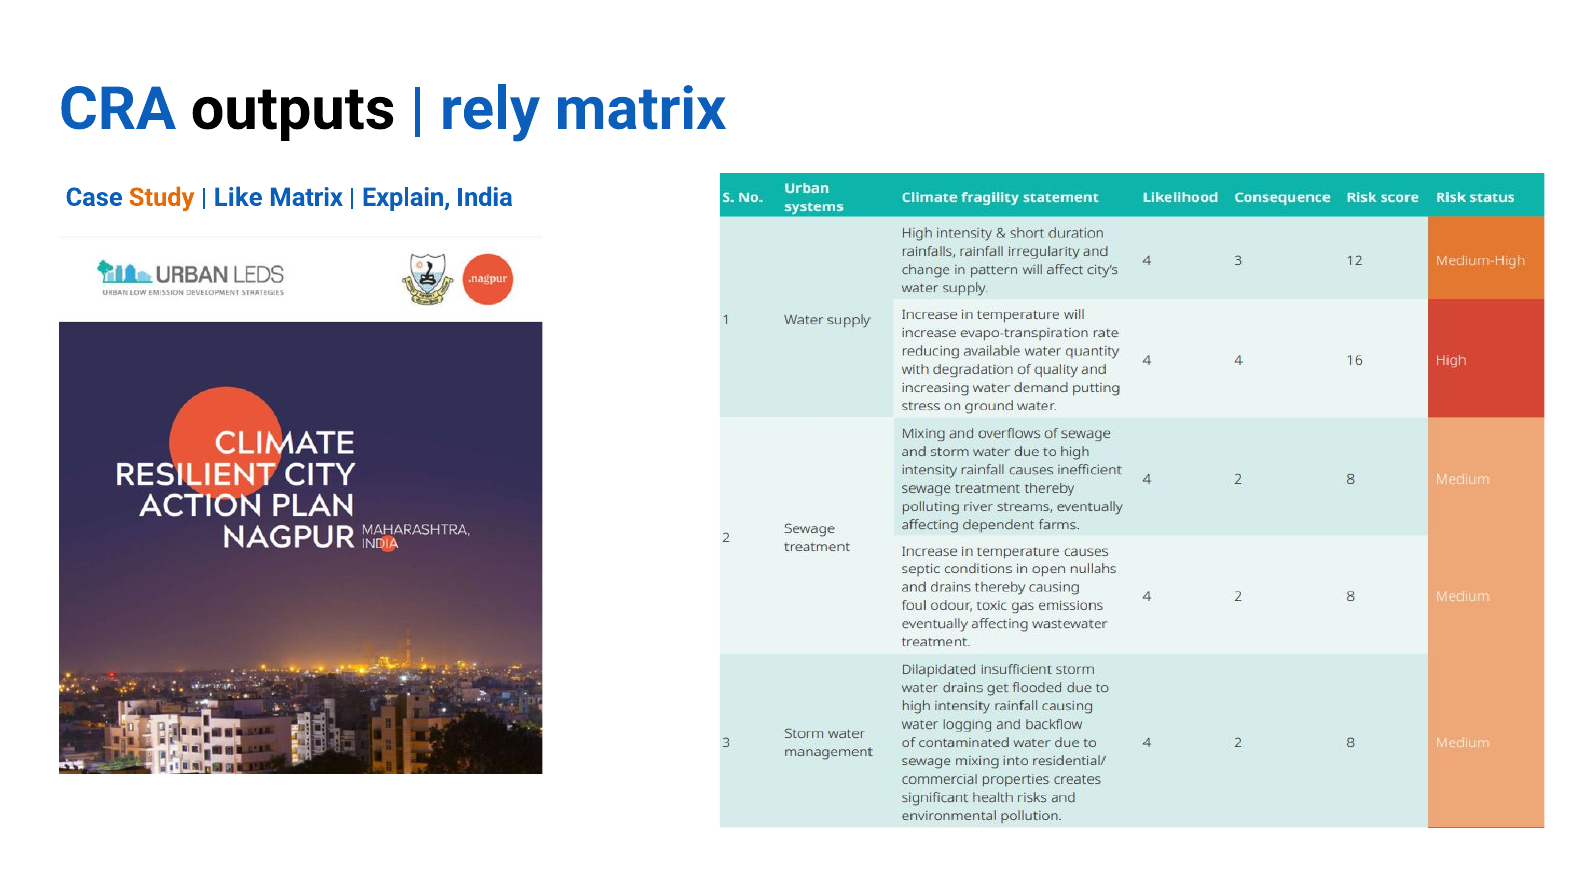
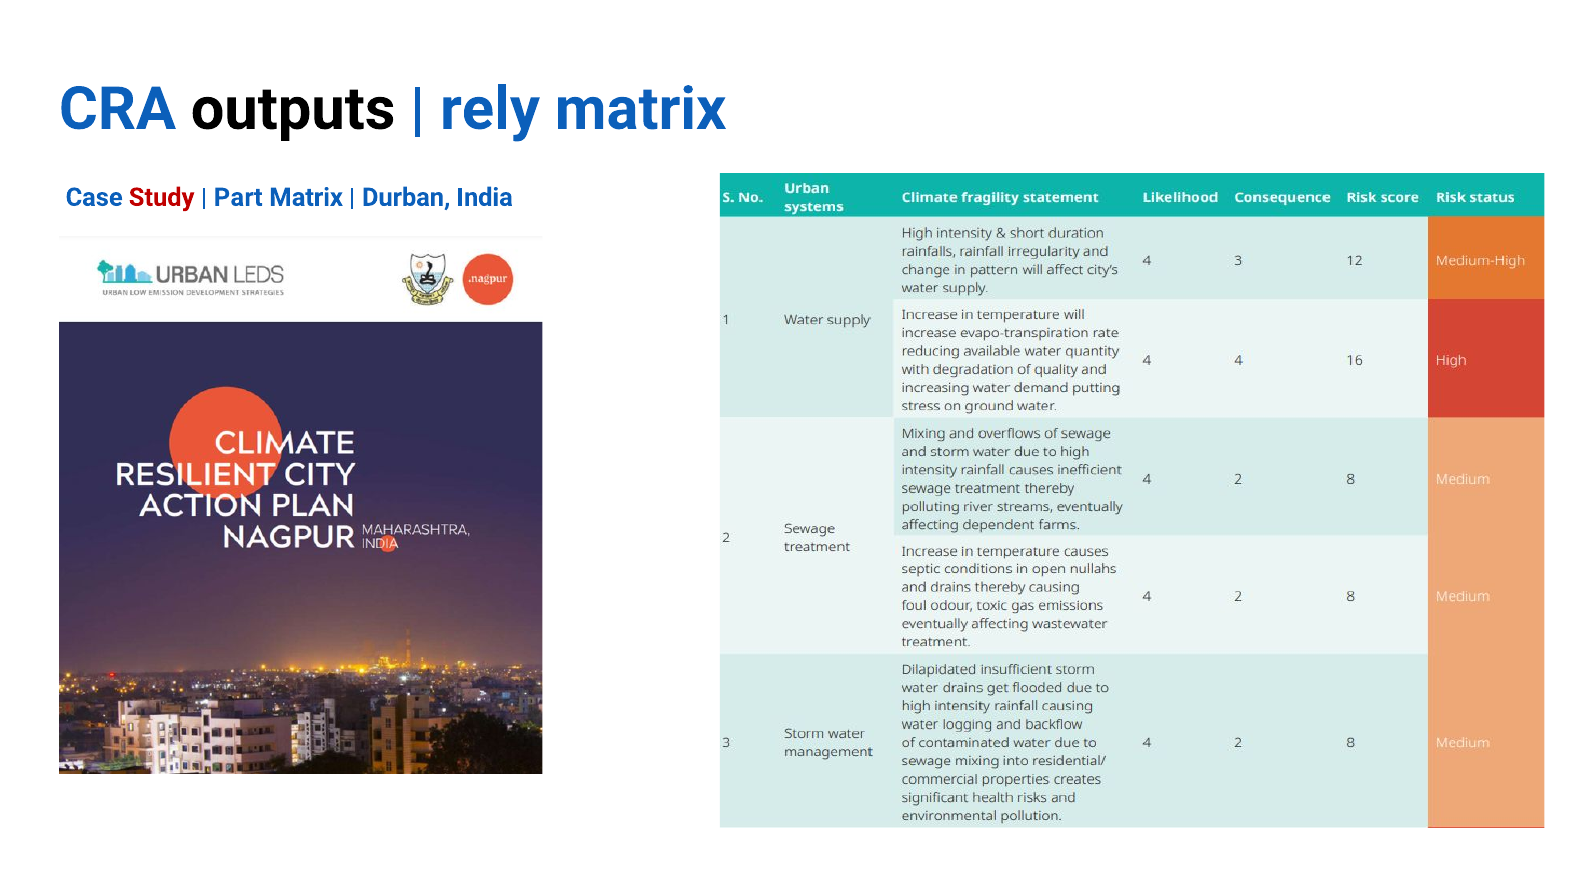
Study colour: orange -> red
Like: Like -> Part
Explain: Explain -> Durban
